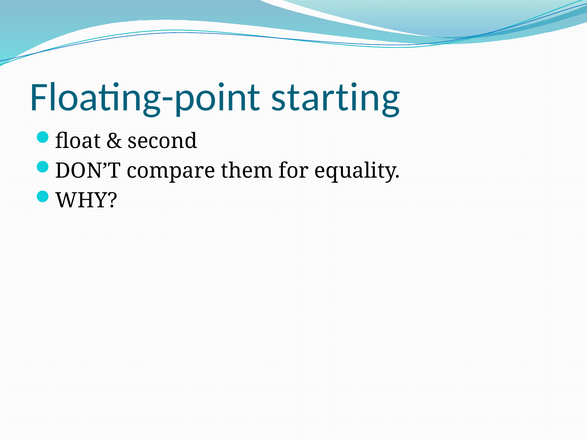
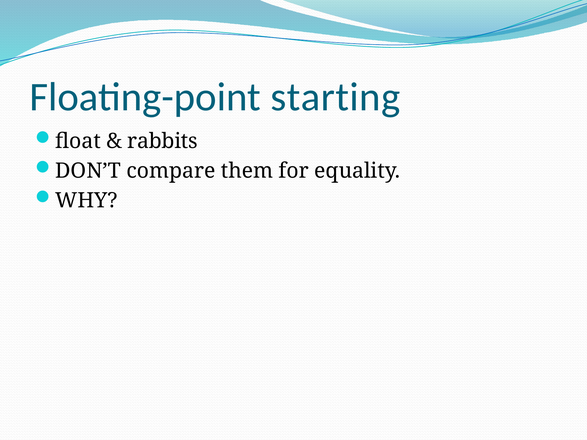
second: second -> rabbits
